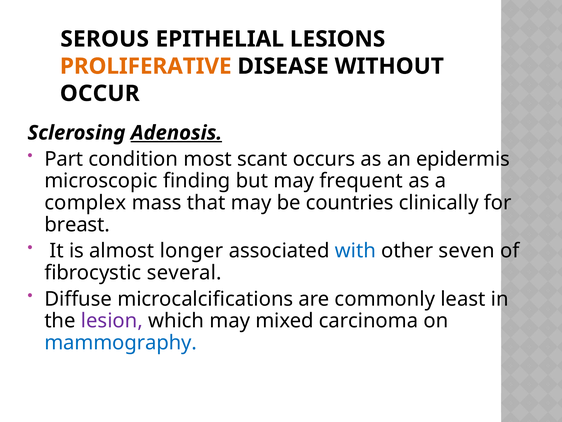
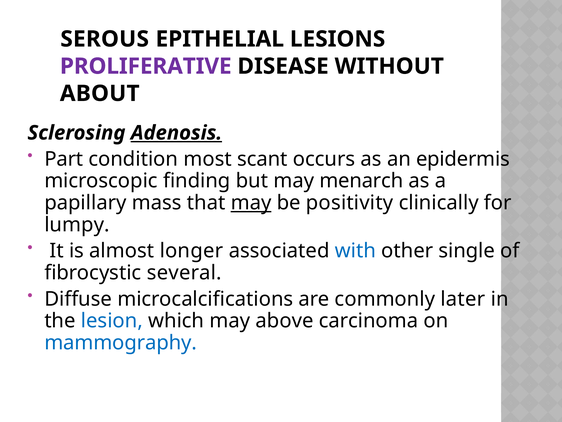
PROLIFERATIVE colour: orange -> purple
OCCUR: OCCUR -> ABOUT
frequent: frequent -> menarch
complex: complex -> papillary
may at (251, 203) underline: none -> present
countries: countries -> positivity
breast: breast -> lumpy
seven: seven -> single
least: least -> later
lesion colour: purple -> blue
mixed: mixed -> above
